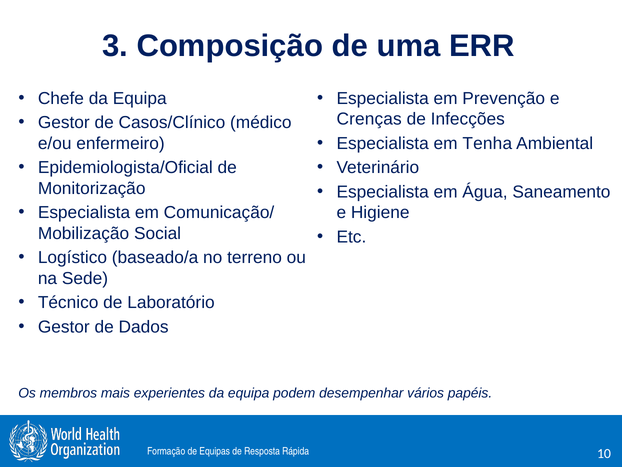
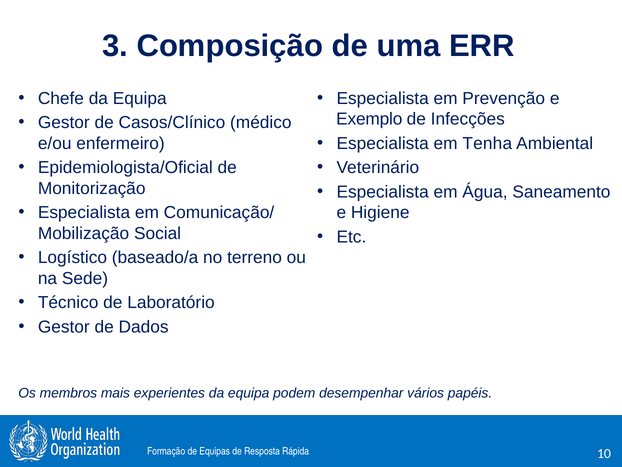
Crenças: Crenças -> Exemplo
